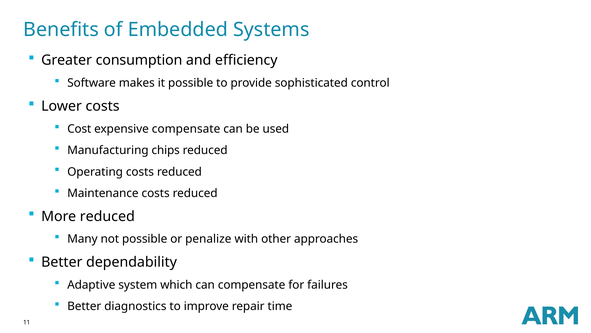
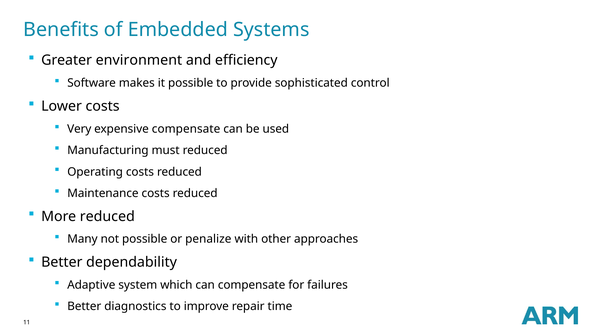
consumption: consumption -> environment
Cost: Cost -> Very
chips: chips -> must
